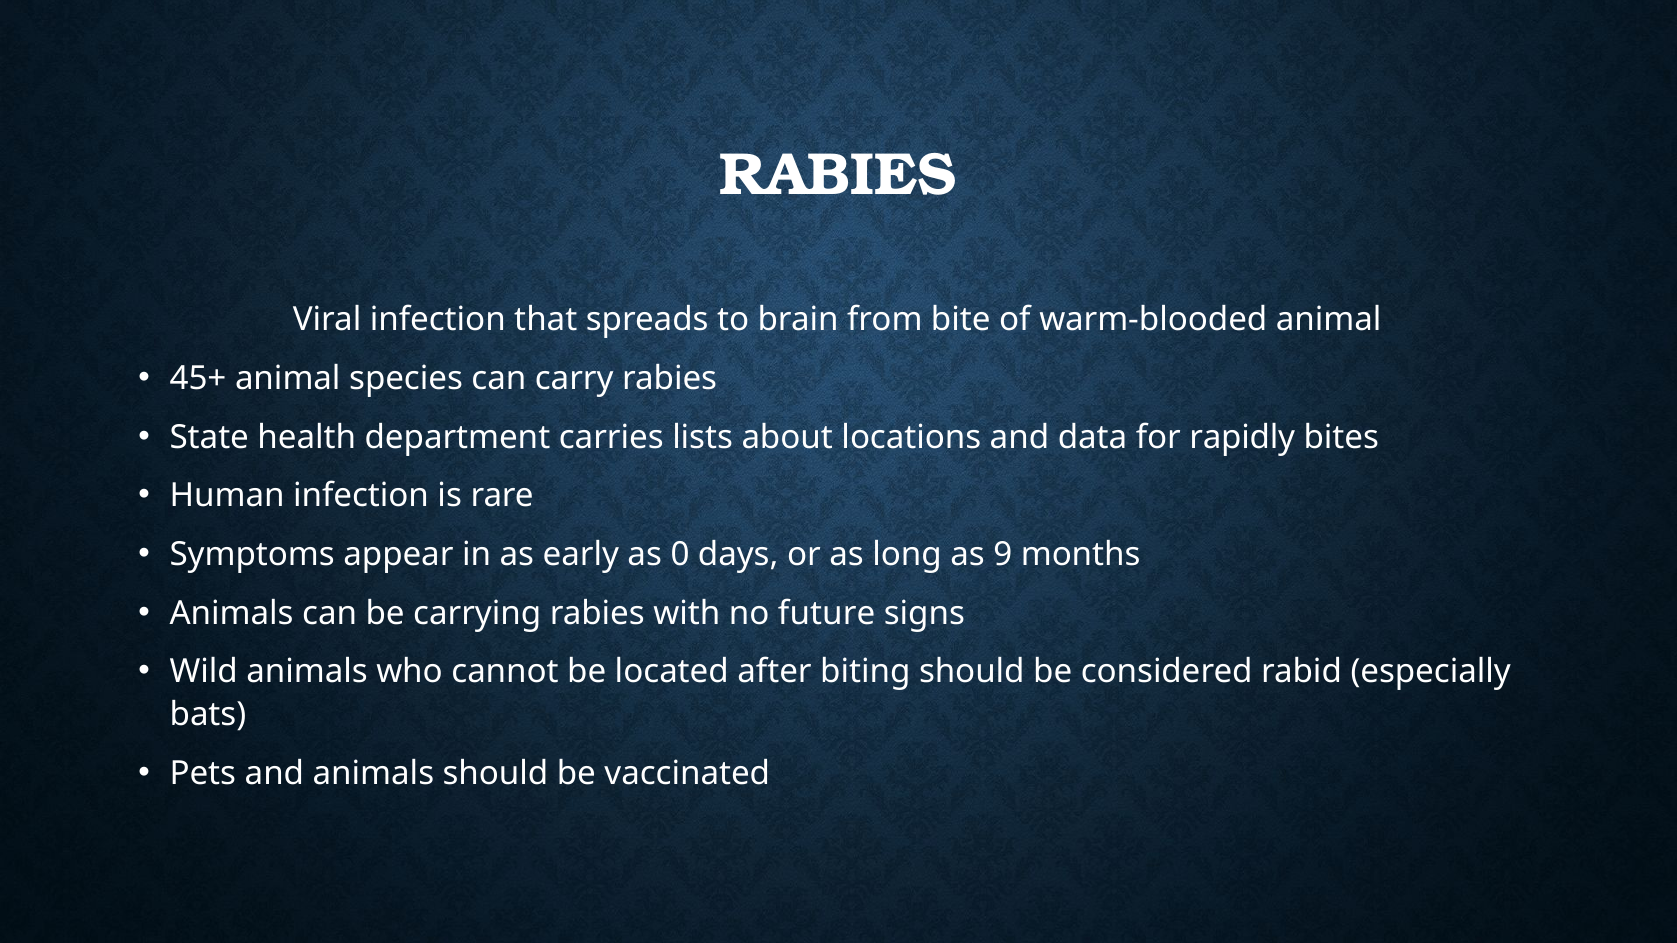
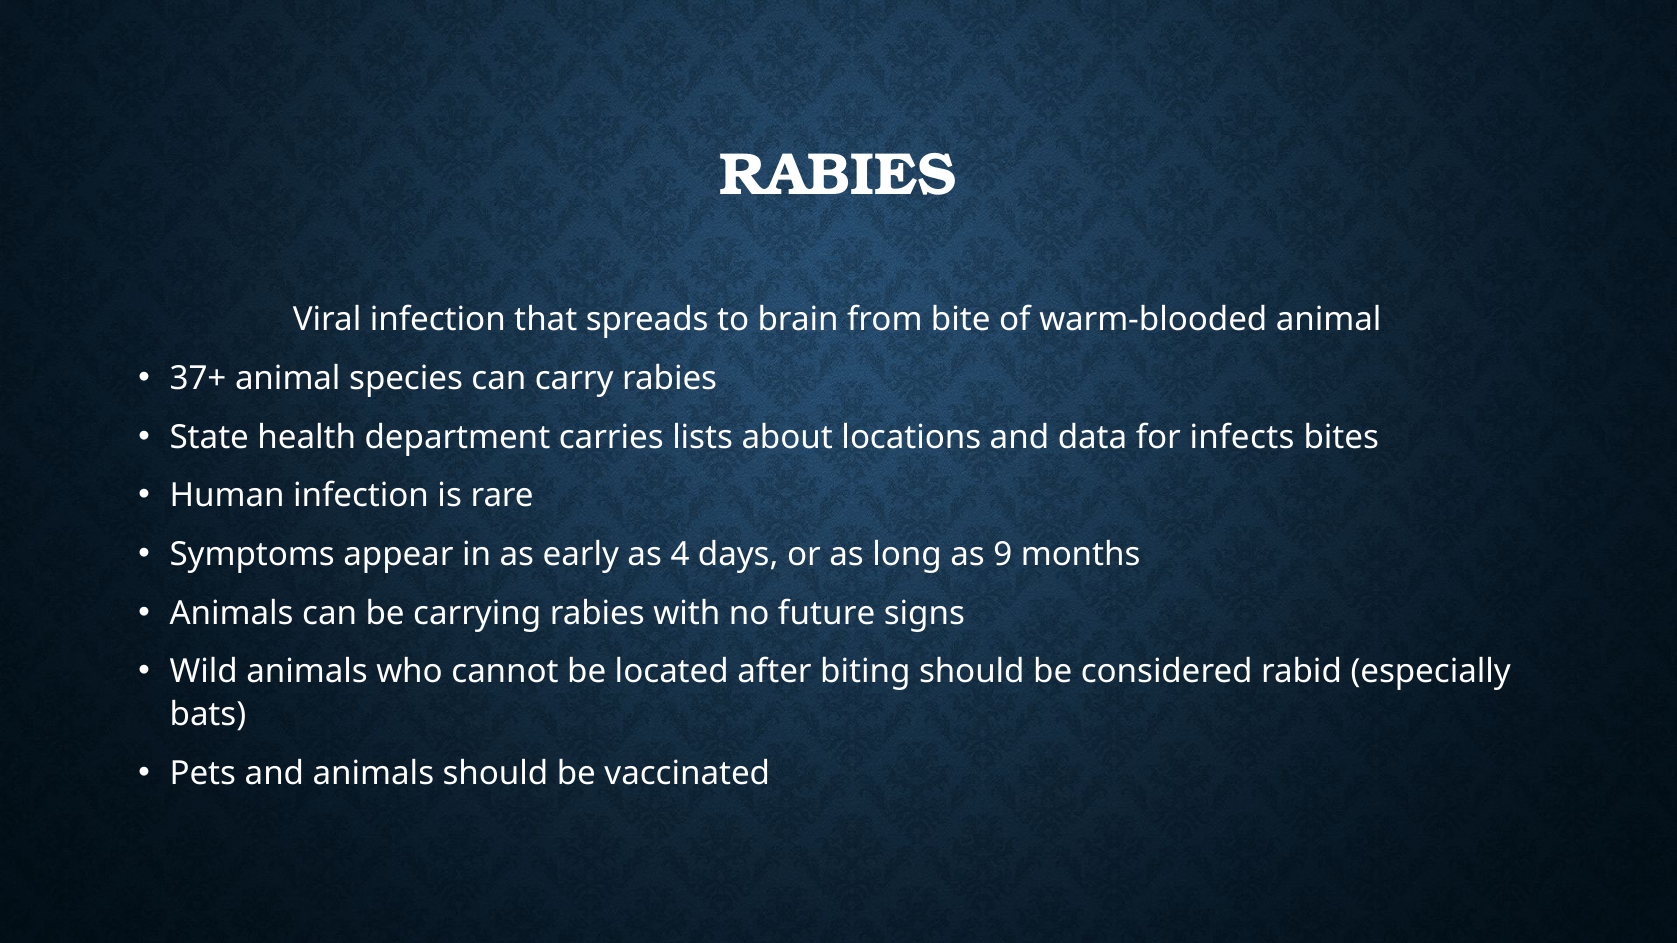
45+: 45+ -> 37+
rapidly: rapidly -> infects
0: 0 -> 4
